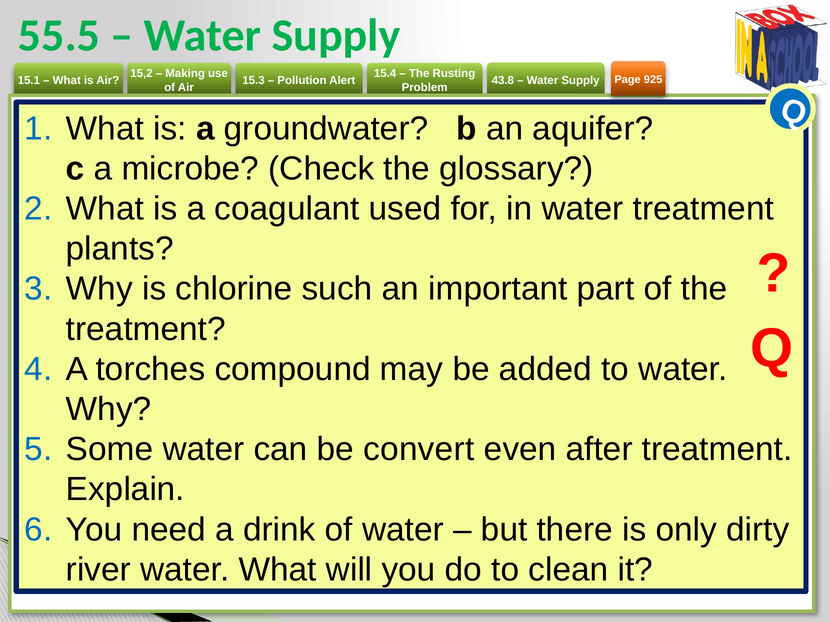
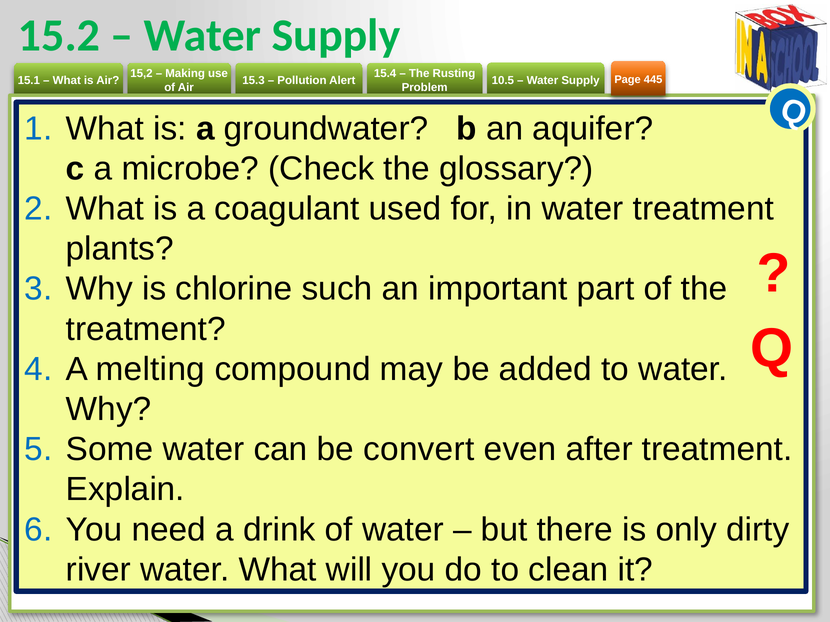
55.5: 55.5 -> 15.2
925: 925 -> 445
43.8: 43.8 -> 10.5
torches: torches -> melting
